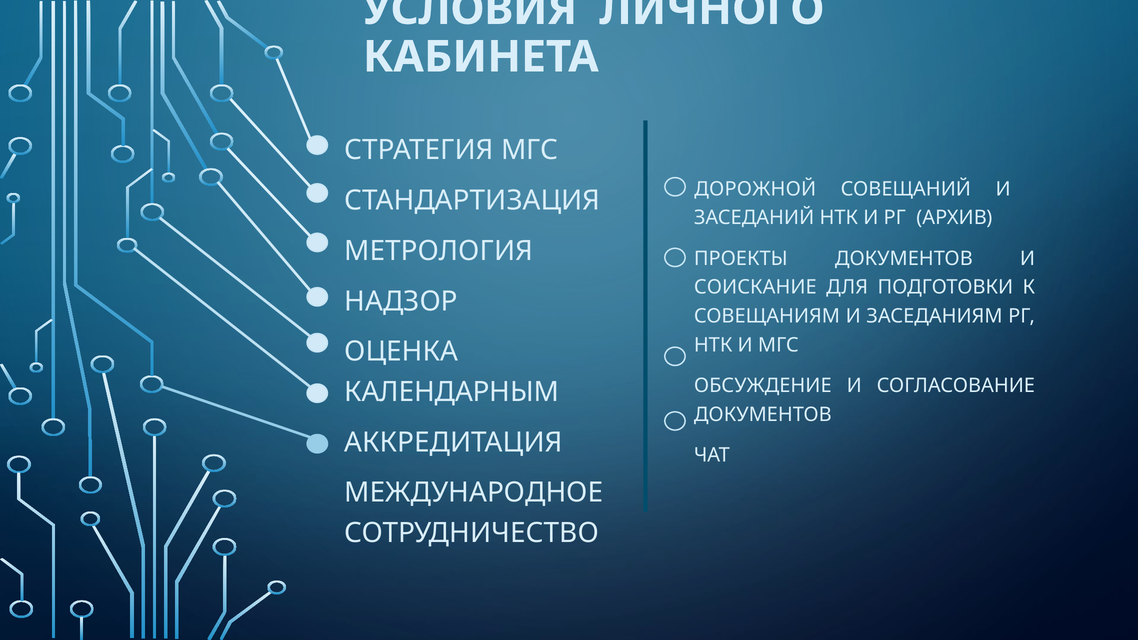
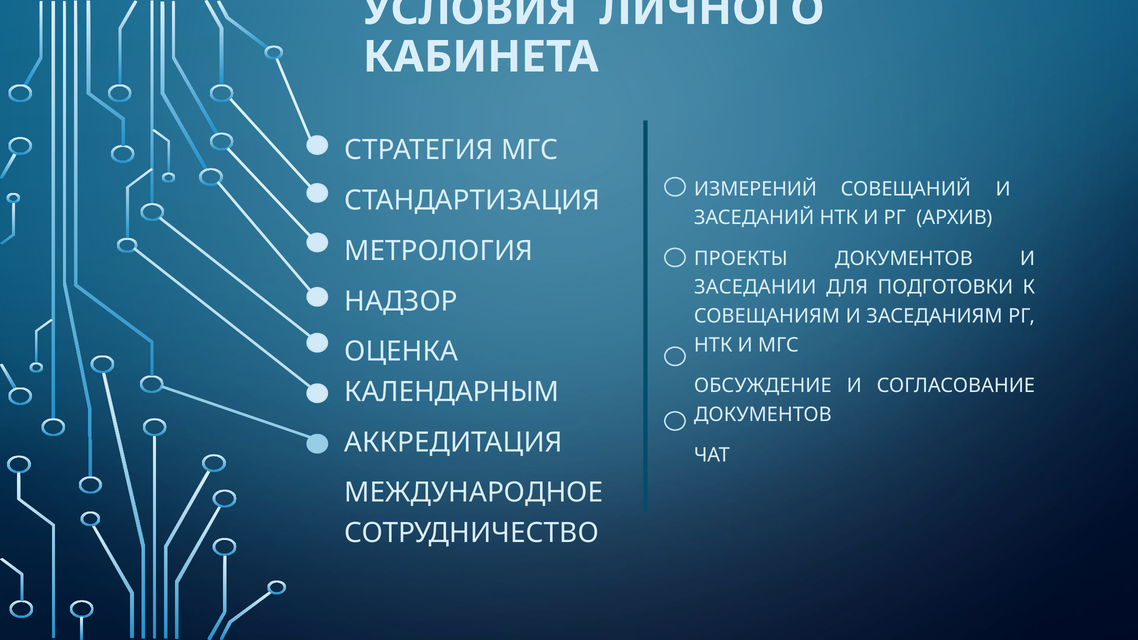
ДОРОЖНОЙ: ДОРОЖНОЙ -> ИЗМЕРЕНИЙ
СОИСКАНИЕ: СОИСКАНИЕ -> ЗАСЕДАНИИ
